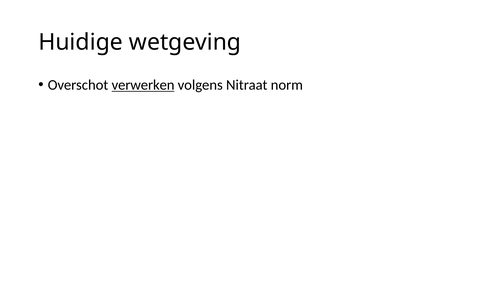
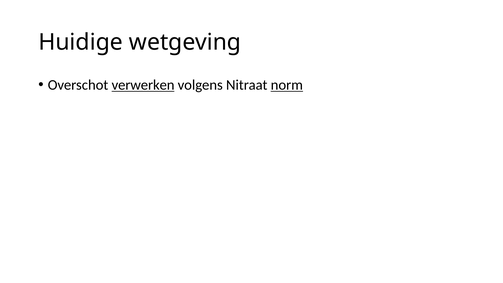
norm underline: none -> present
